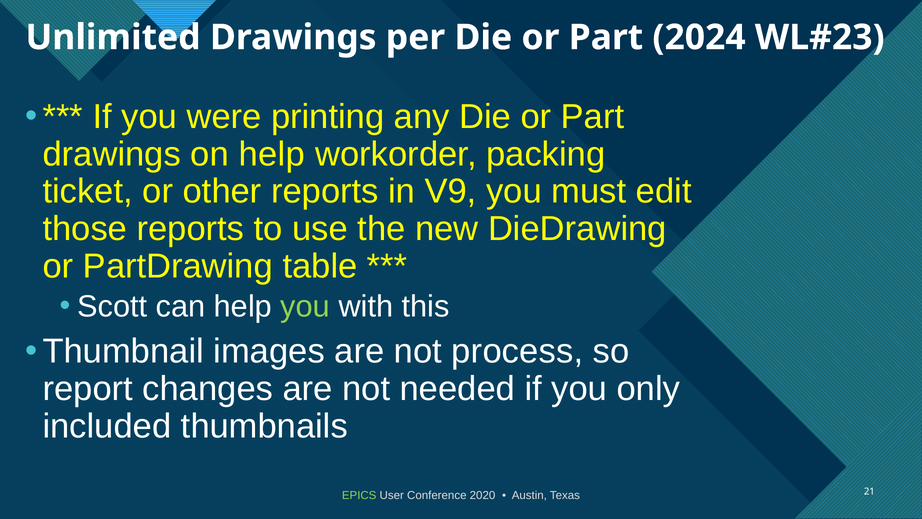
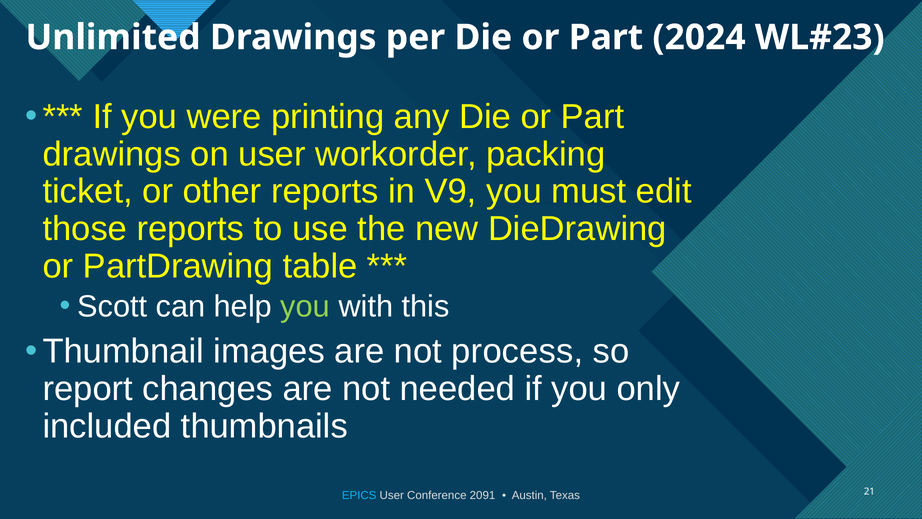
on help: help -> user
EPICS colour: light green -> light blue
2020: 2020 -> 2091
